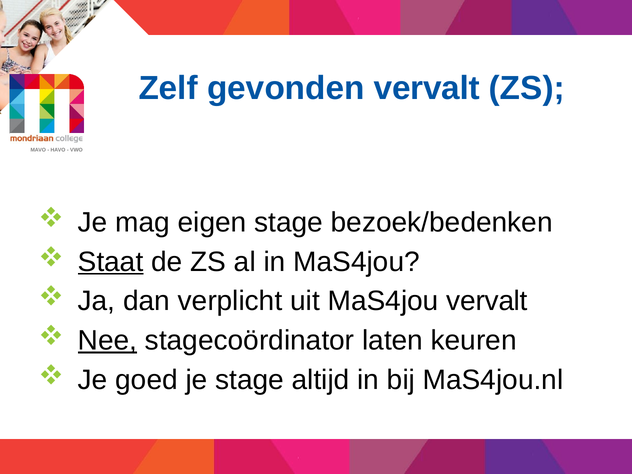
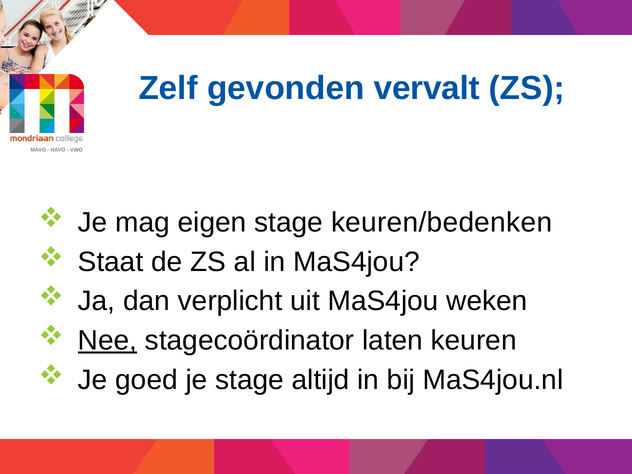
bezoek/bedenken: bezoek/bedenken -> keuren/bedenken
Staat underline: present -> none
MaS4jou vervalt: vervalt -> weken
